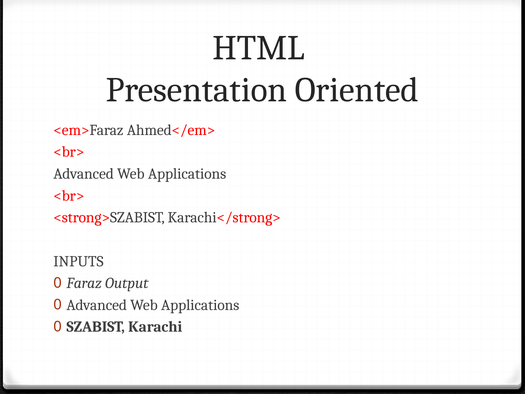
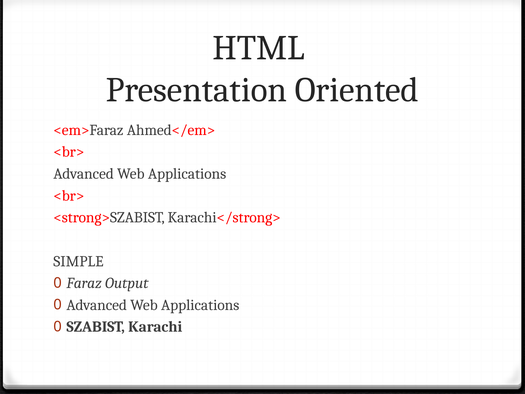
INPUTS: INPUTS -> SIMPLE
